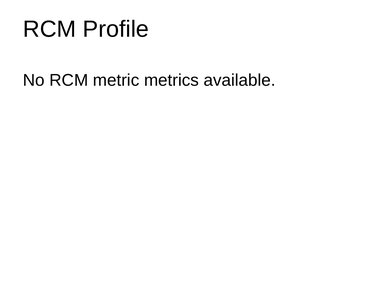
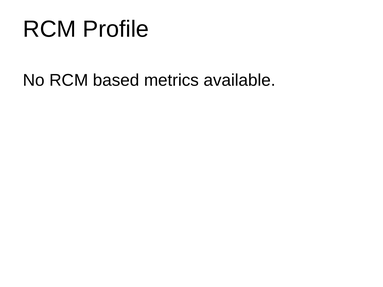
metric: metric -> based
